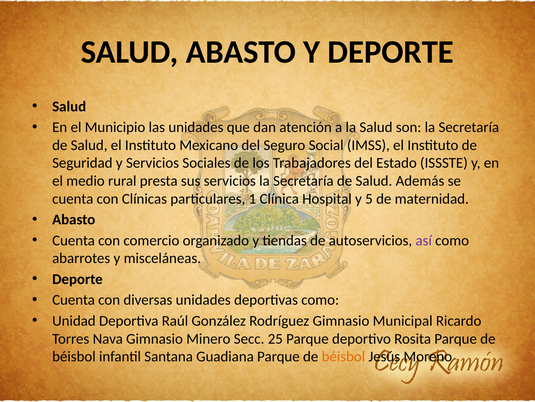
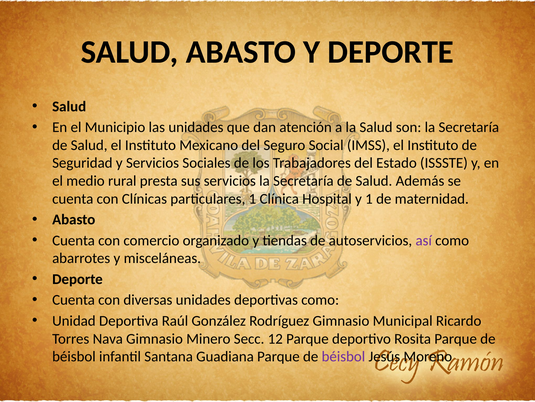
y 5: 5 -> 1
25: 25 -> 12
béisbol at (343, 356) colour: orange -> purple
